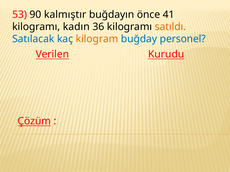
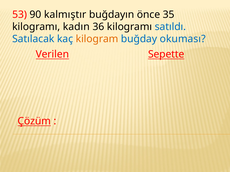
41: 41 -> 35
satıldı colour: orange -> blue
personel: personel -> okuması
Kurudu: Kurudu -> Sepette
